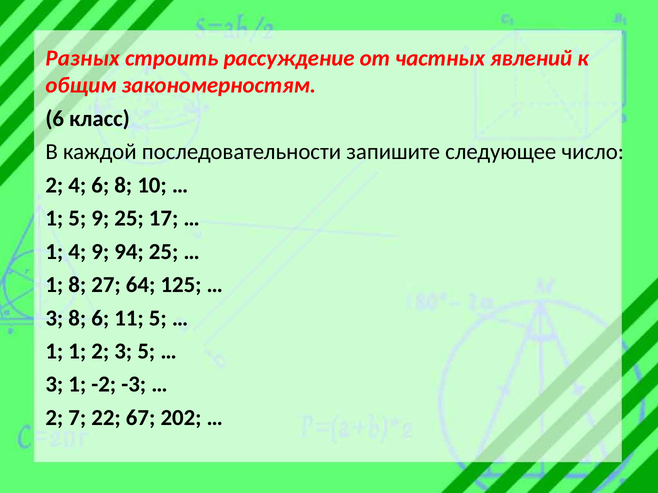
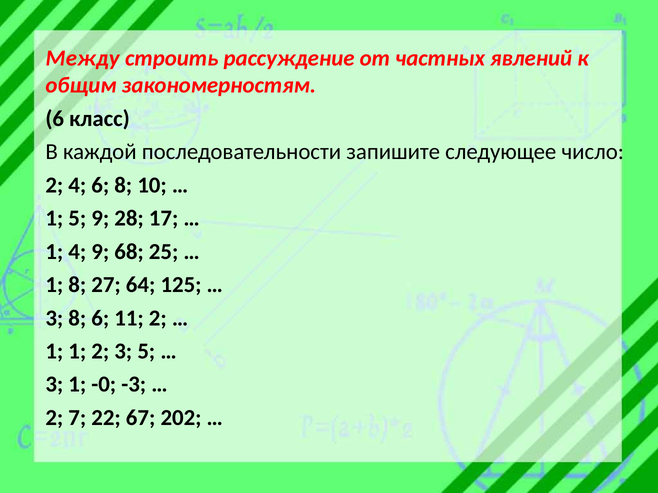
Разных: Разных -> Между
9 25: 25 -> 28
94: 94 -> 68
11 5: 5 -> 2
-2: -2 -> -0
